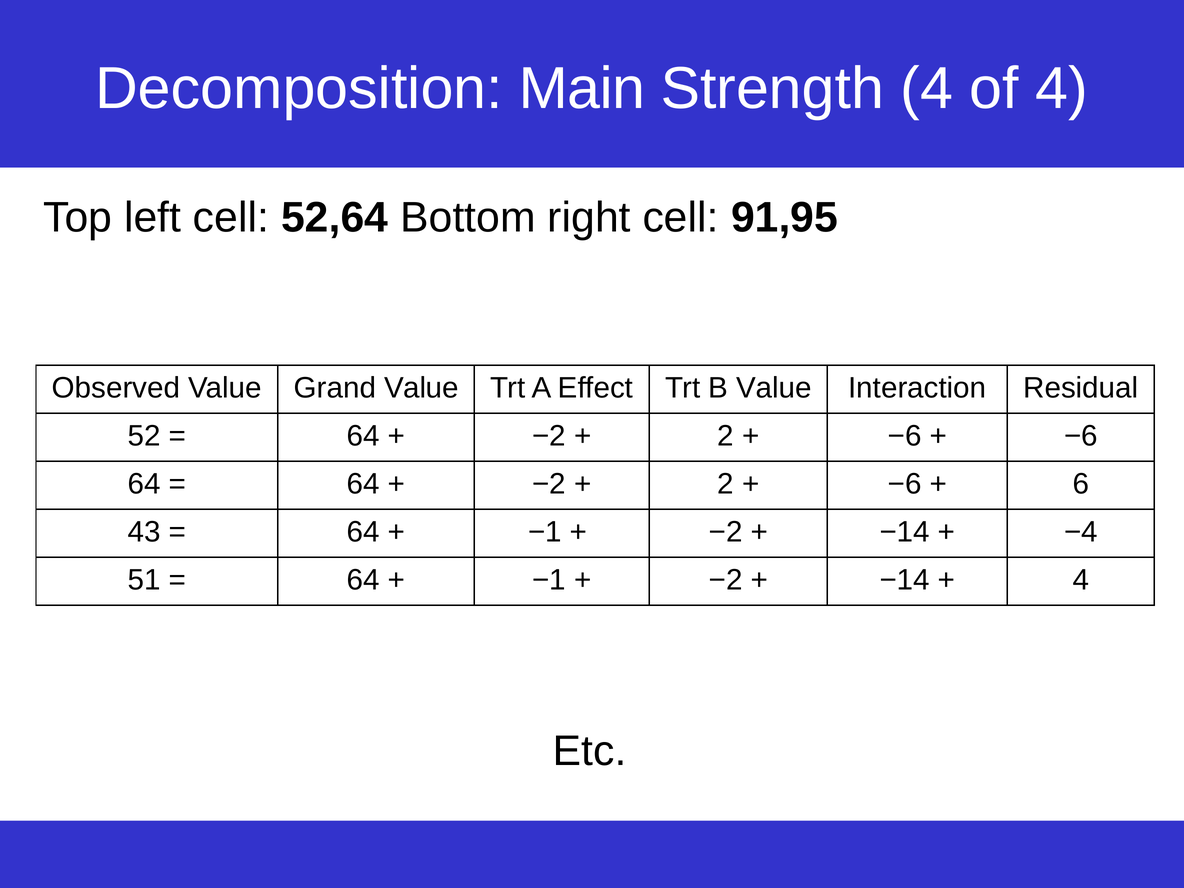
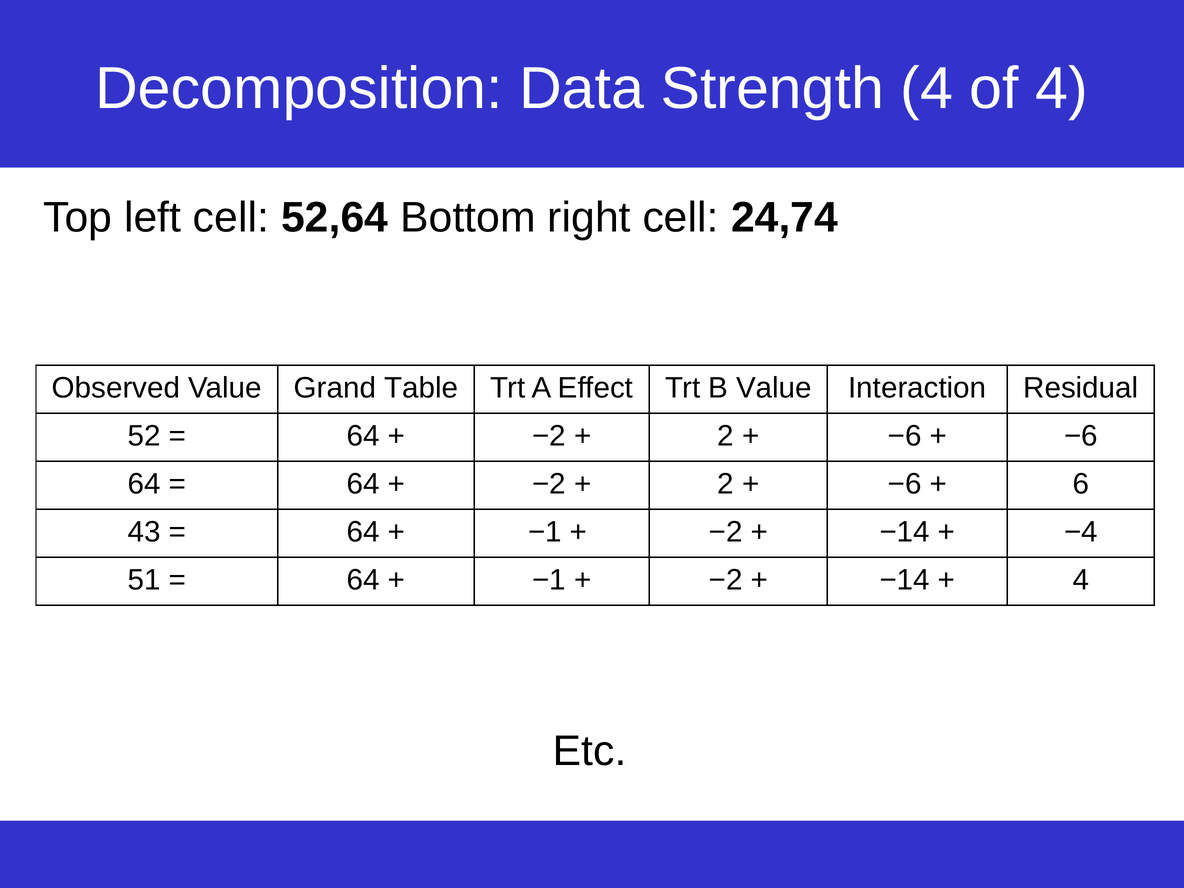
Main: Main -> Data
91,95: 91,95 -> 24,74
Grand Value: Value -> Table
